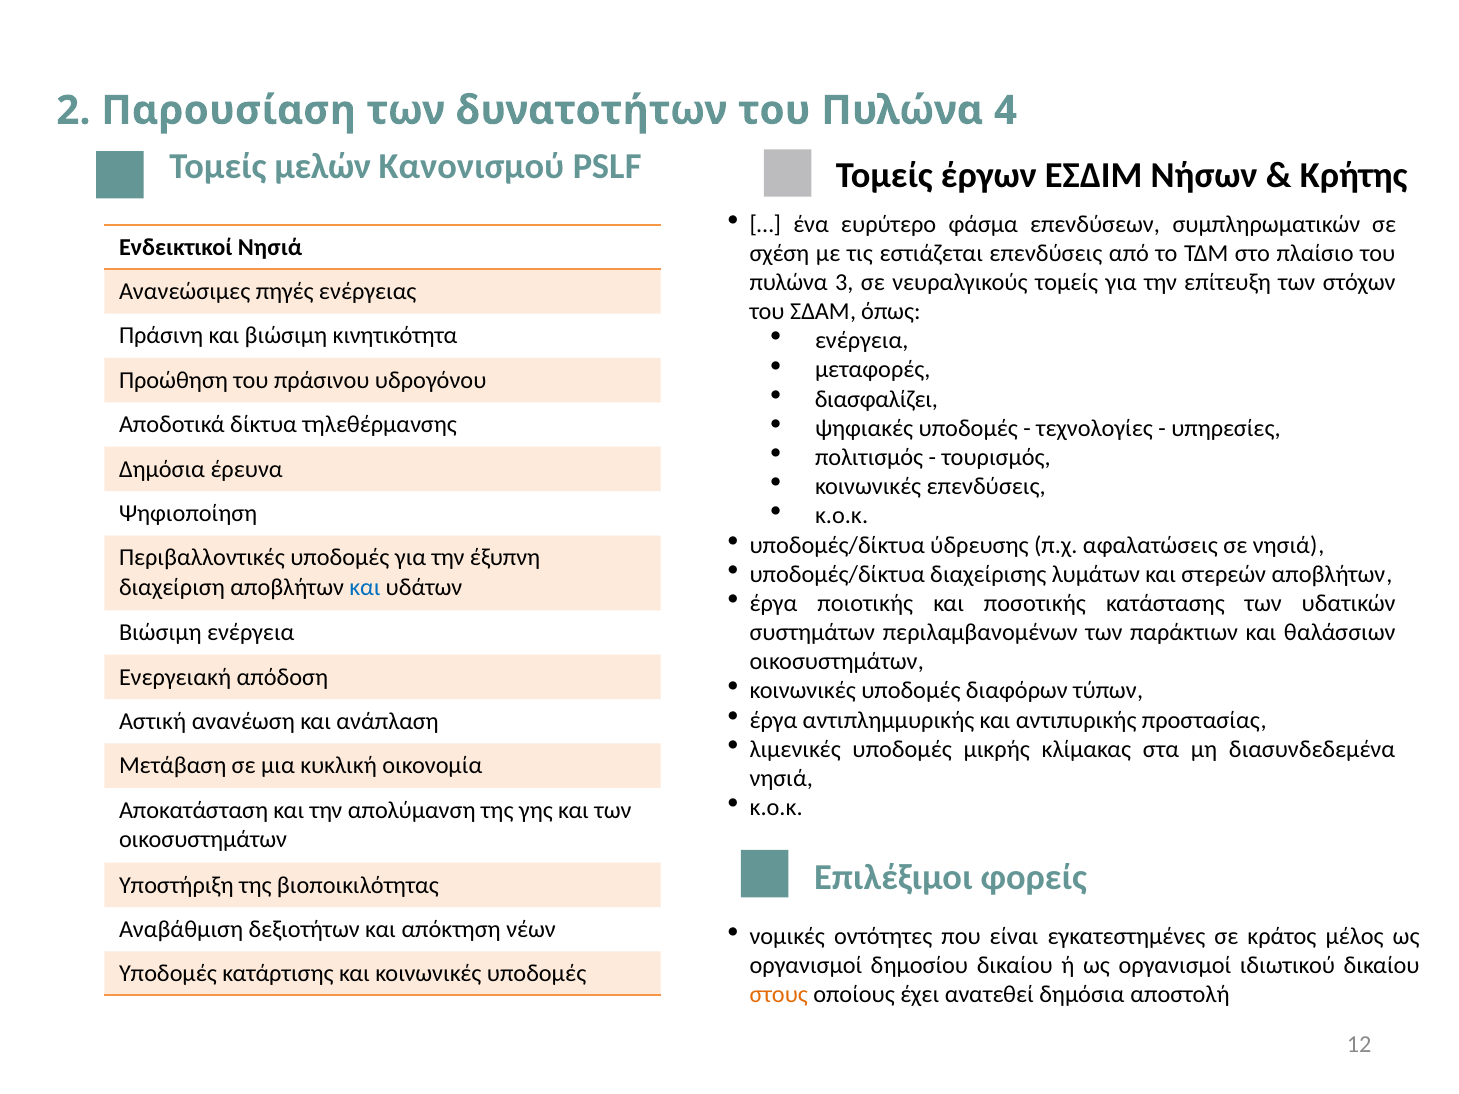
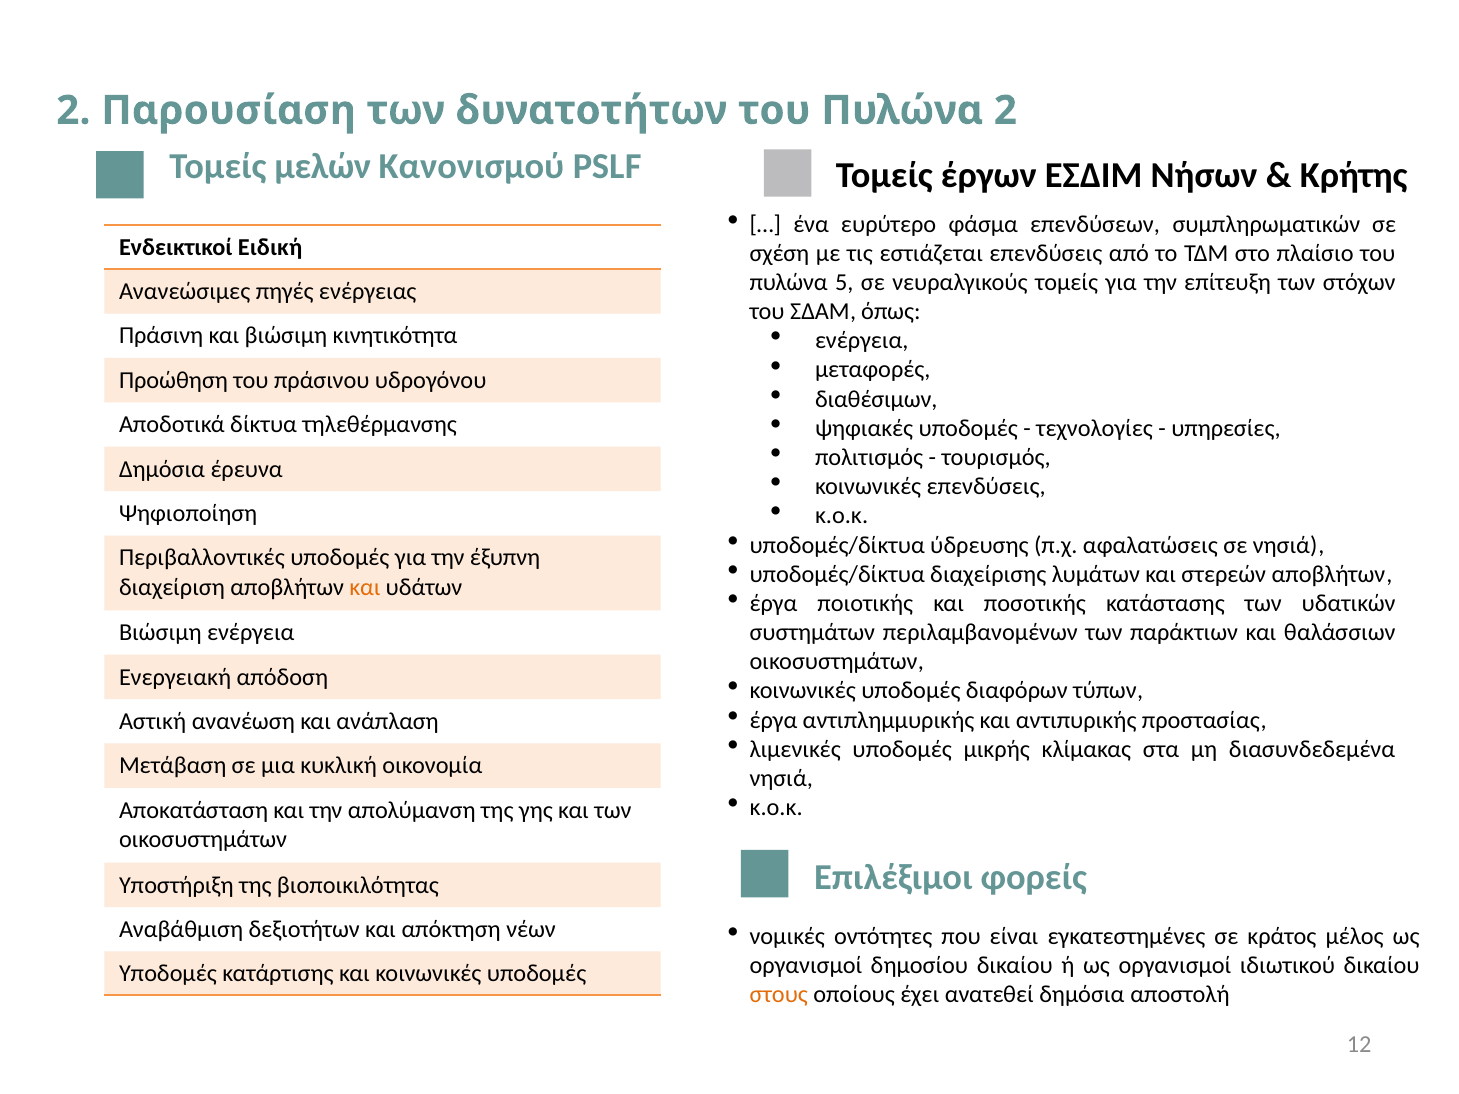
Πυλώνα 4: 4 -> 2
Ενδεικτικοί Νησιά: Νησιά -> Ειδική
3: 3 -> 5
διασφαλίζει: διασφαλίζει -> διαθέσιμων
και at (365, 588) colour: blue -> orange
